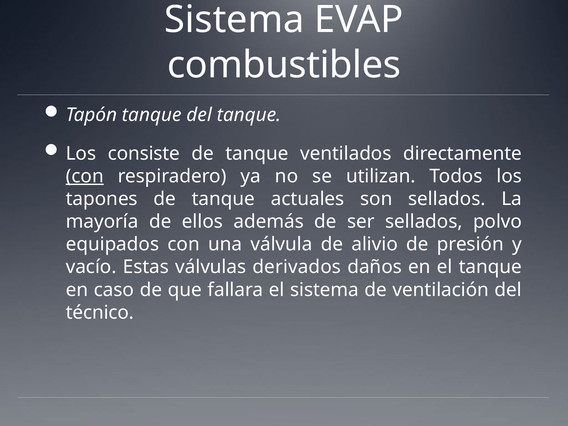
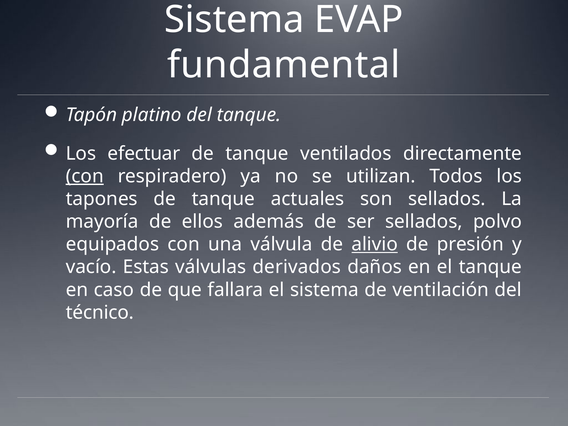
combustibles: combustibles -> fundamental
Tapón tanque: tanque -> platino
consiste: consiste -> efectuar
alivio underline: none -> present
